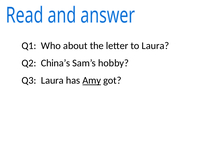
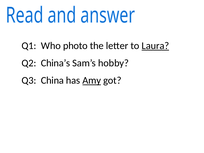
about: about -> photo
Laura at (155, 46) underline: none -> present
Q3 Laura: Laura -> China
